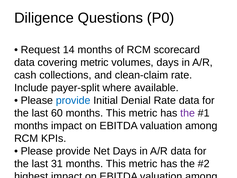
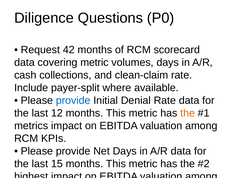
14: 14 -> 42
60: 60 -> 12
the at (188, 113) colour: purple -> orange
months at (31, 126): months -> metrics
31: 31 -> 15
